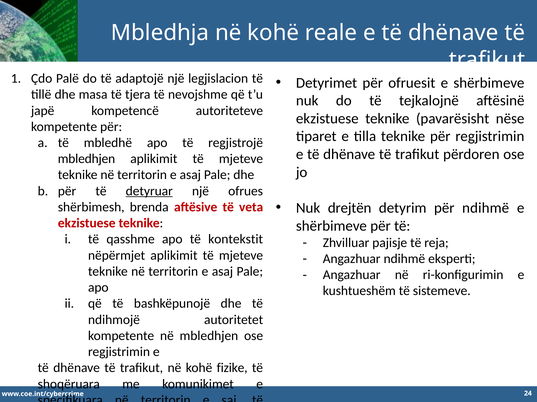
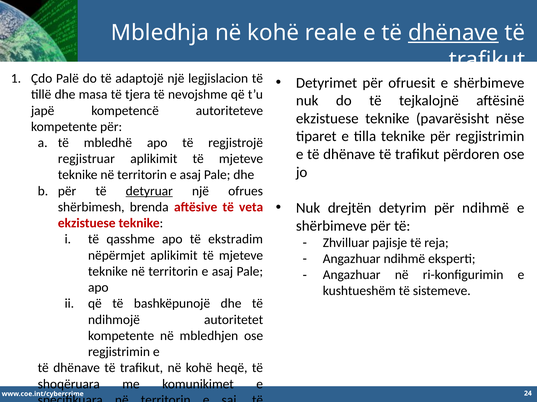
dhënave at (453, 33) underline: none -> present
mbledhjen at (86, 159): mbledhjen -> regjistruar
kontekstit: kontekstit -> ekstradim
fizike: fizike -> heqë
